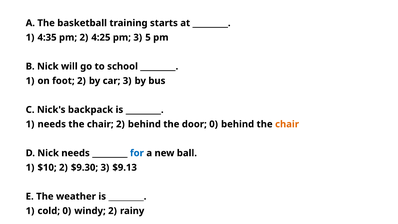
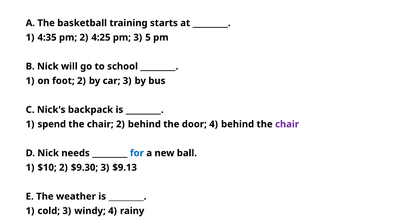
1 needs: needs -> spend
door 0: 0 -> 4
chair at (287, 124) colour: orange -> purple
cold 0: 0 -> 3
windy 2: 2 -> 4
